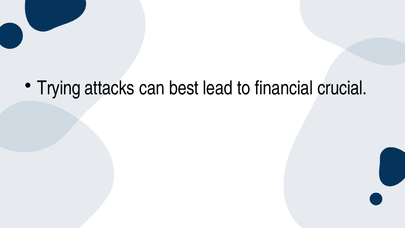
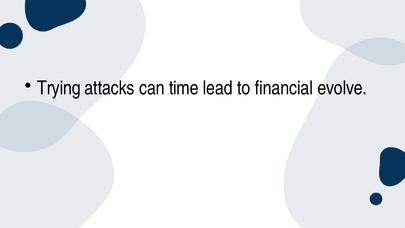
best: best -> time
crucial: crucial -> evolve
